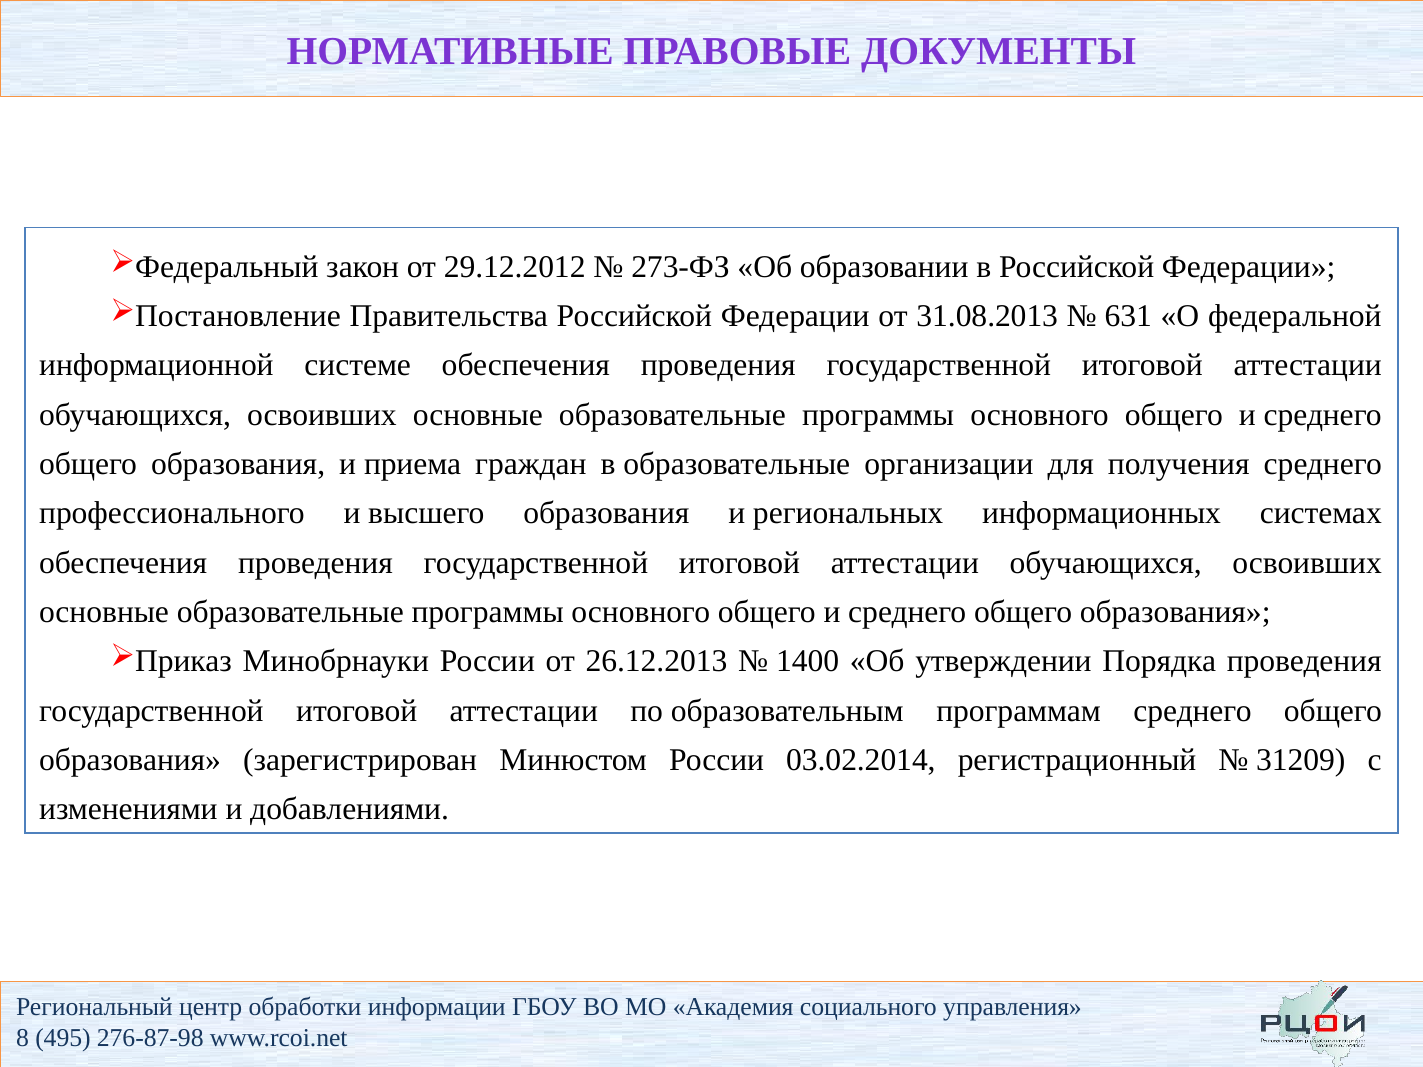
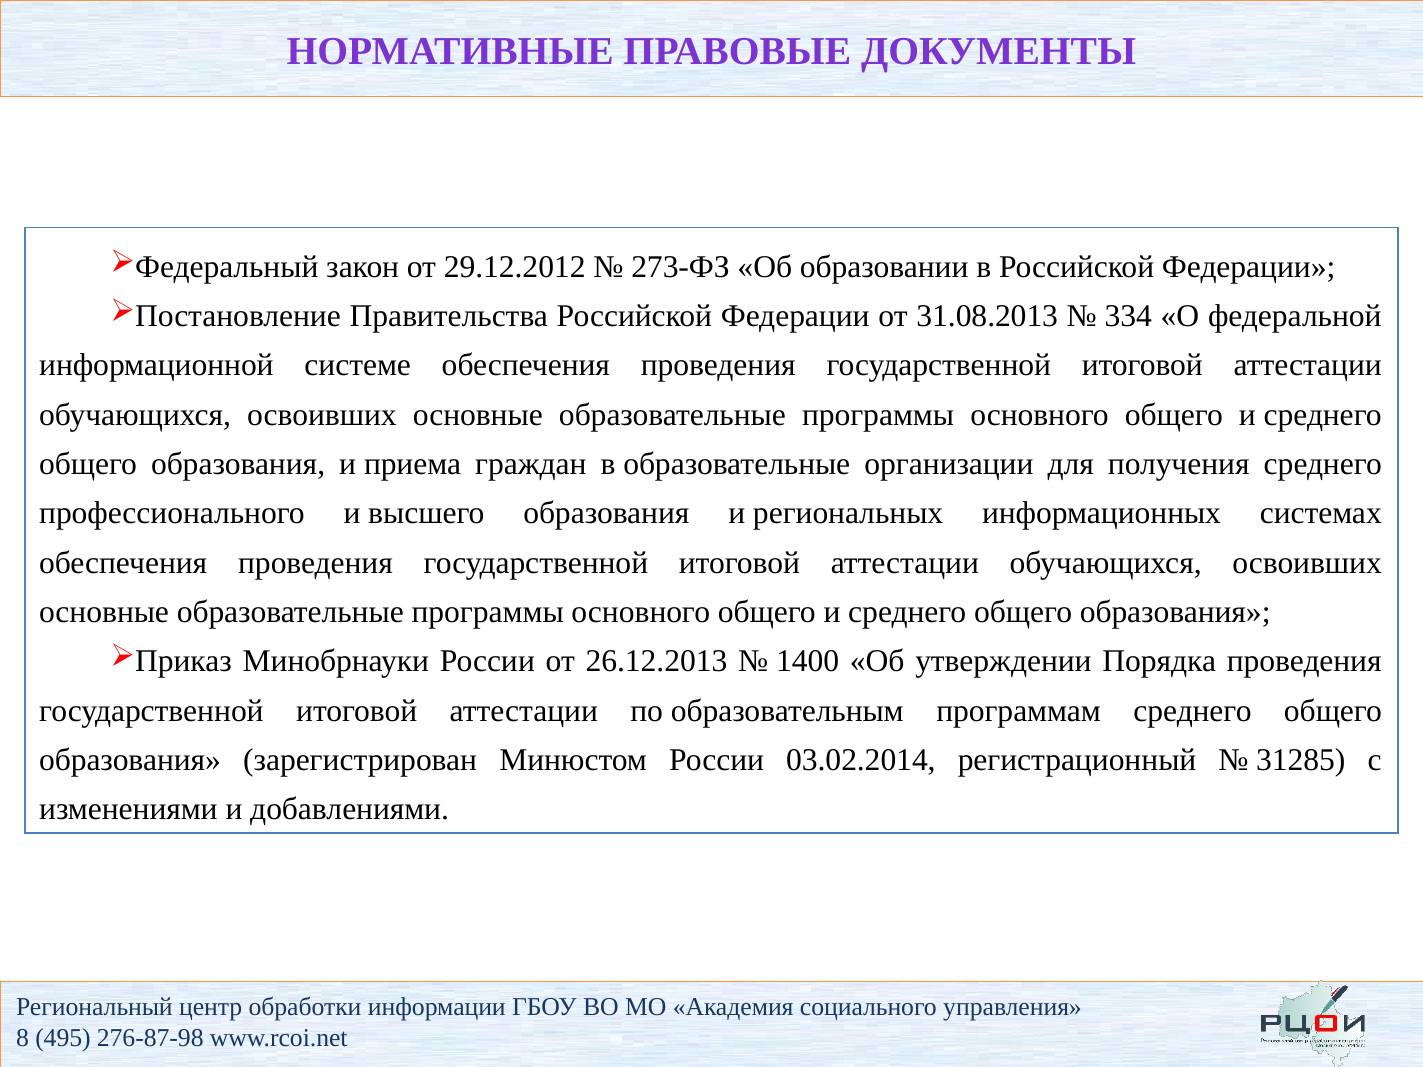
631: 631 -> 334
31209: 31209 -> 31285
